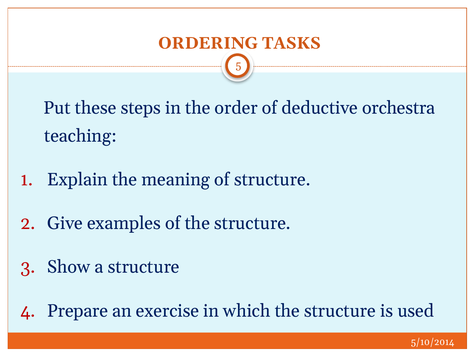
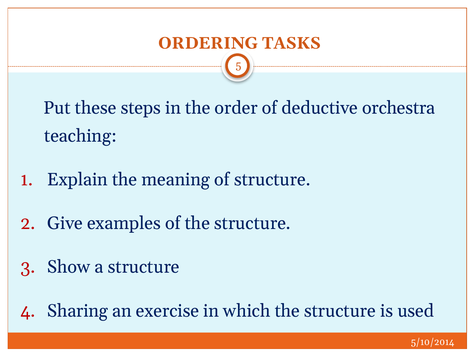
Prepare: Prepare -> Sharing
